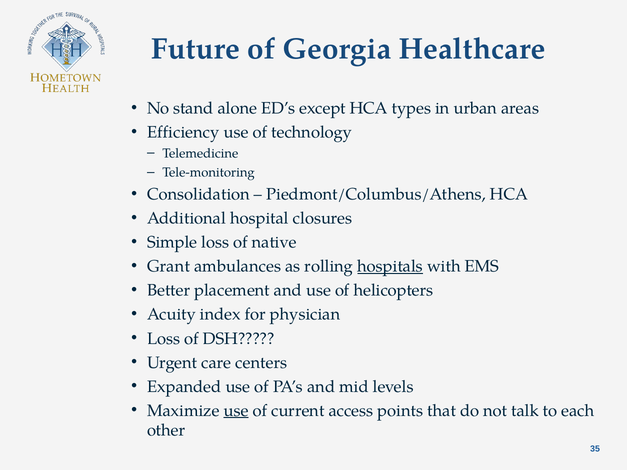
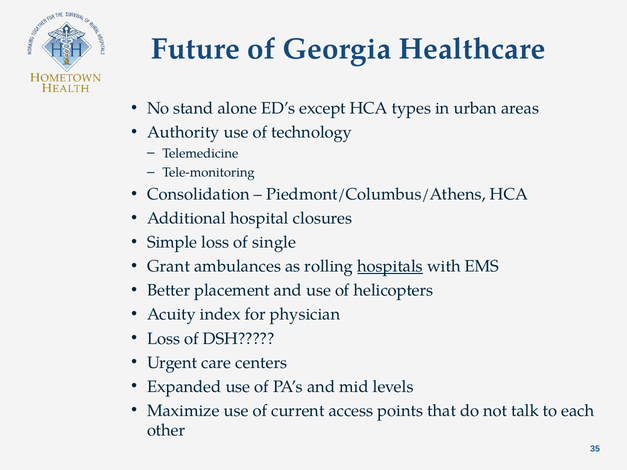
Efficiency: Efficiency -> Authority
native: native -> single
use at (236, 411) underline: present -> none
